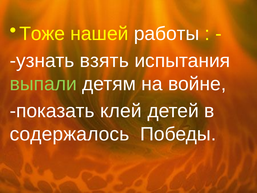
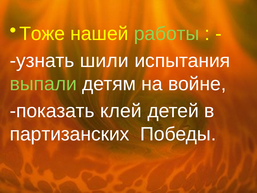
работы colour: white -> light green
взять: взять -> шили
содержалось: содержалось -> партизанских
